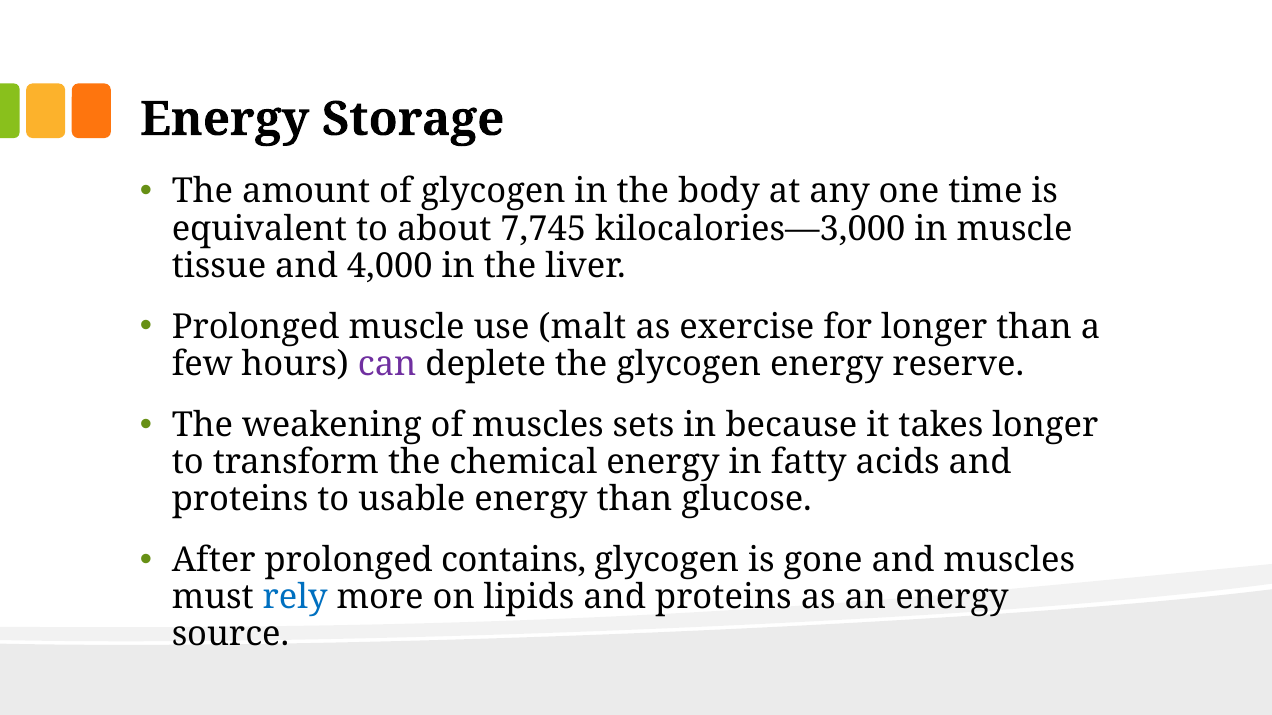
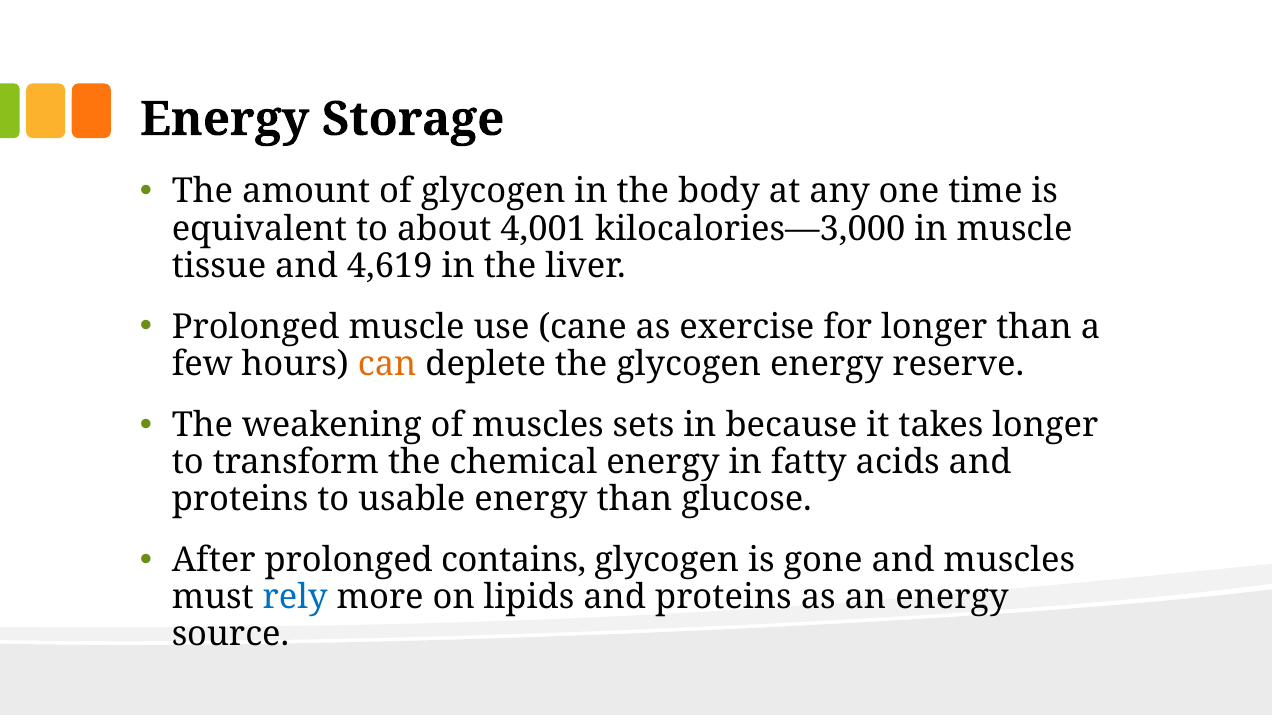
7,745: 7,745 -> 4,001
4,000: 4,000 -> 4,619
malt: malt -> cane
can colour: purple -> orange
